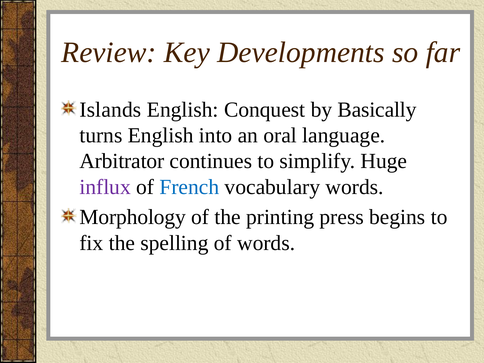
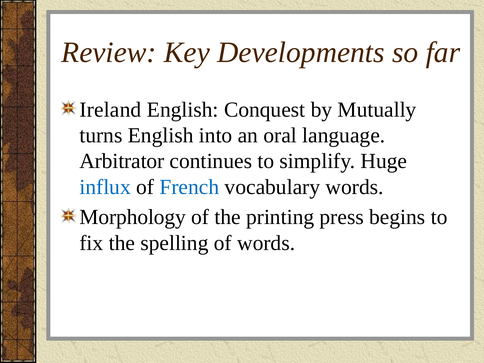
Islands: Islands -> Ireland
Basically: Basically -> Mutually
influx colour: purple -> blue
